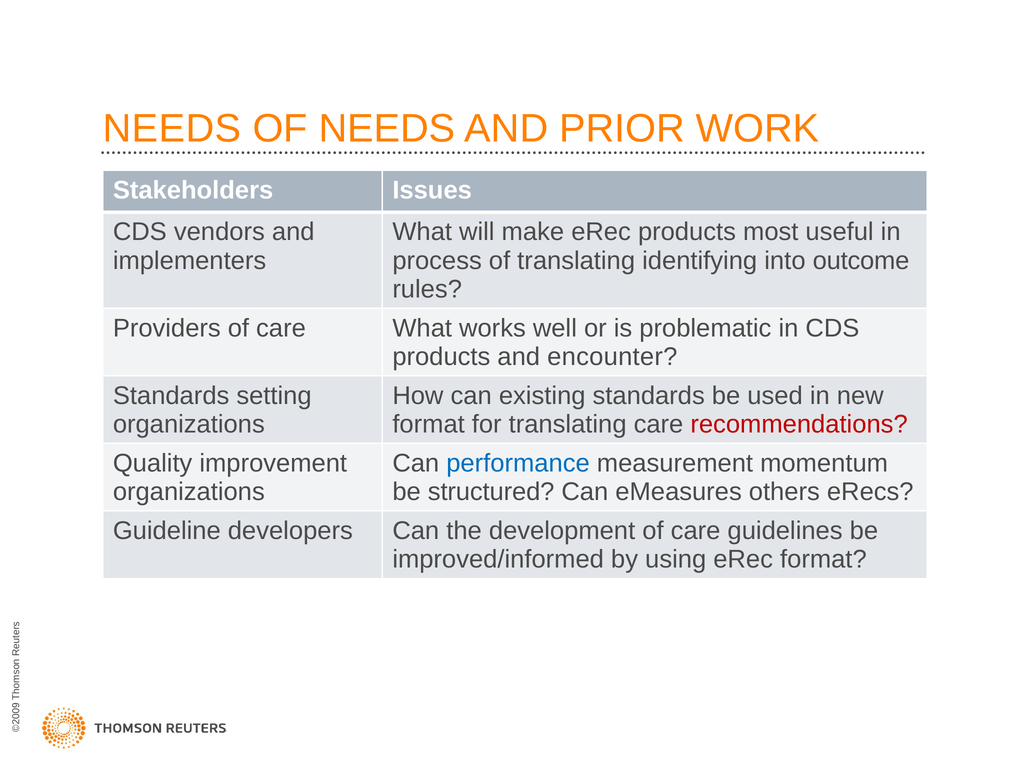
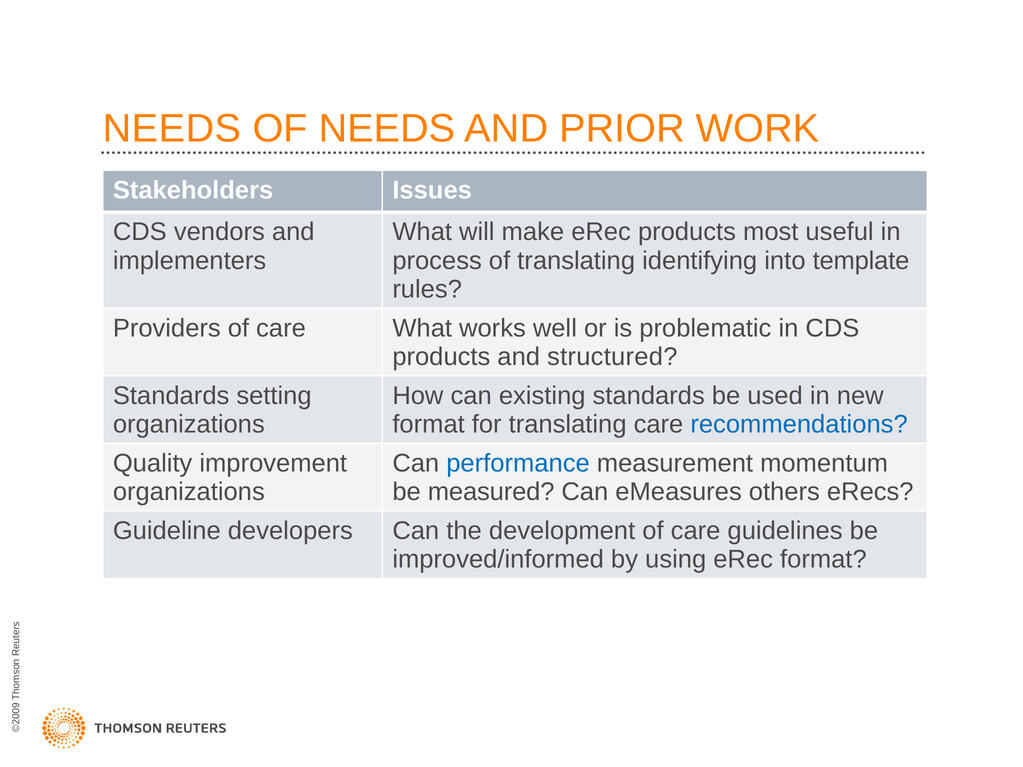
outcome: outcome -> template
encounter: encounter -> structured
recommendations colour: red -> blue
structured: structured -> measured
